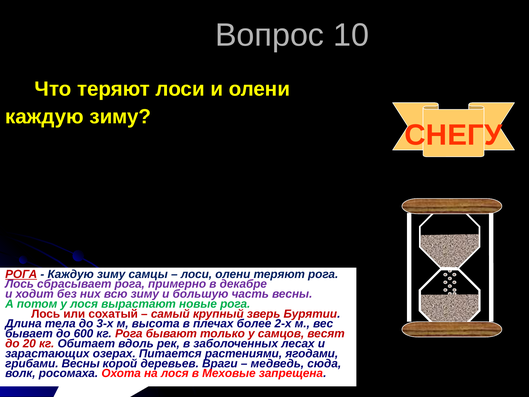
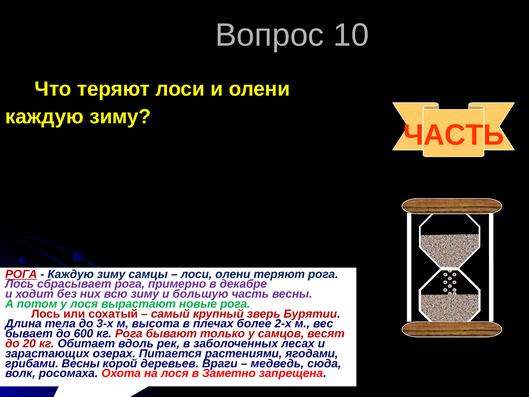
СНЕГУ at (453, 135): СНЕГУ -> ЧАСТЬ
Меховые: Меховые -> Заметно
